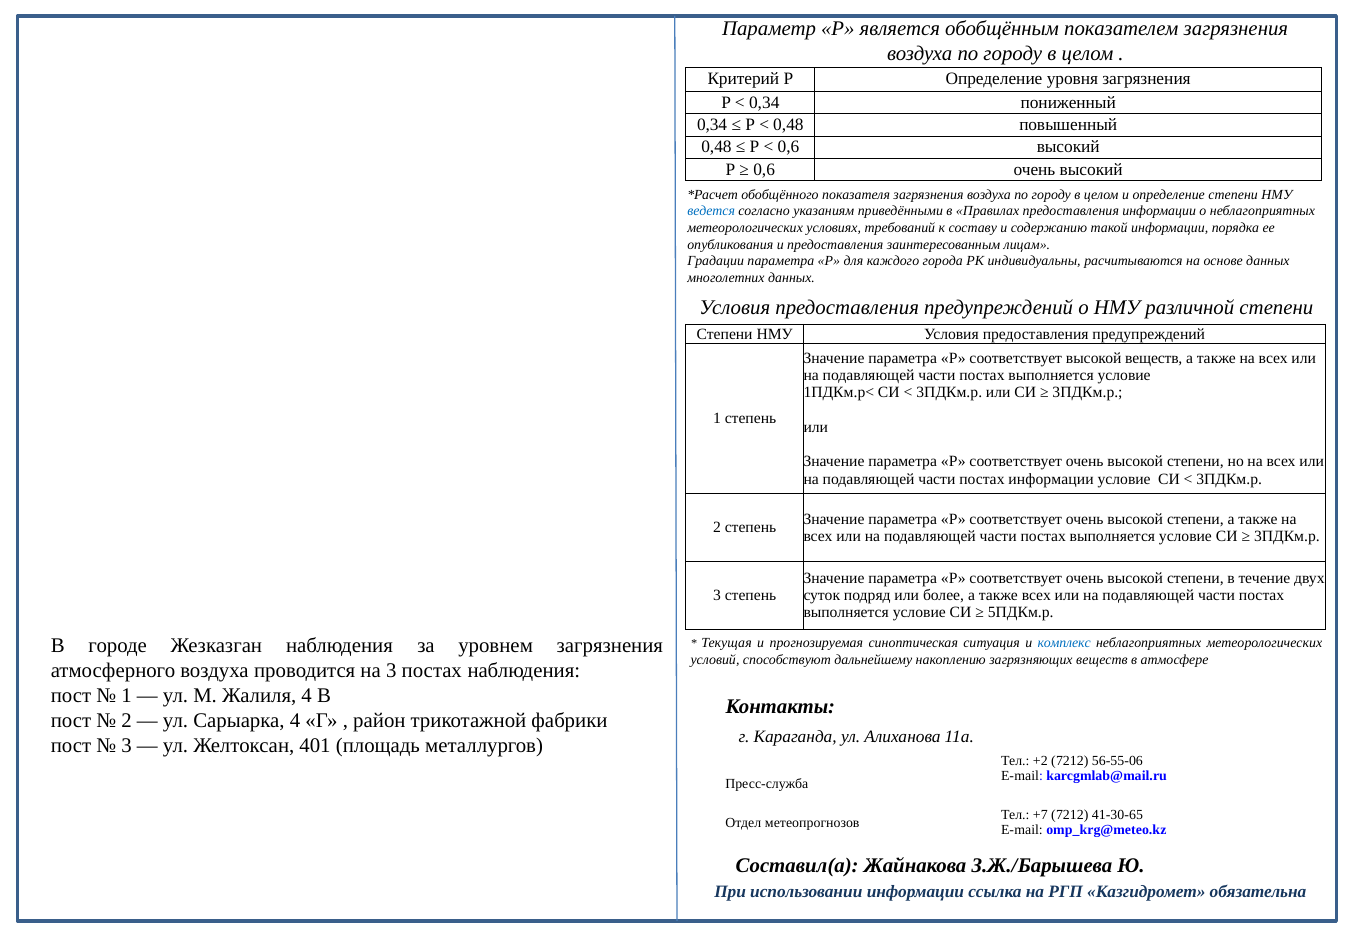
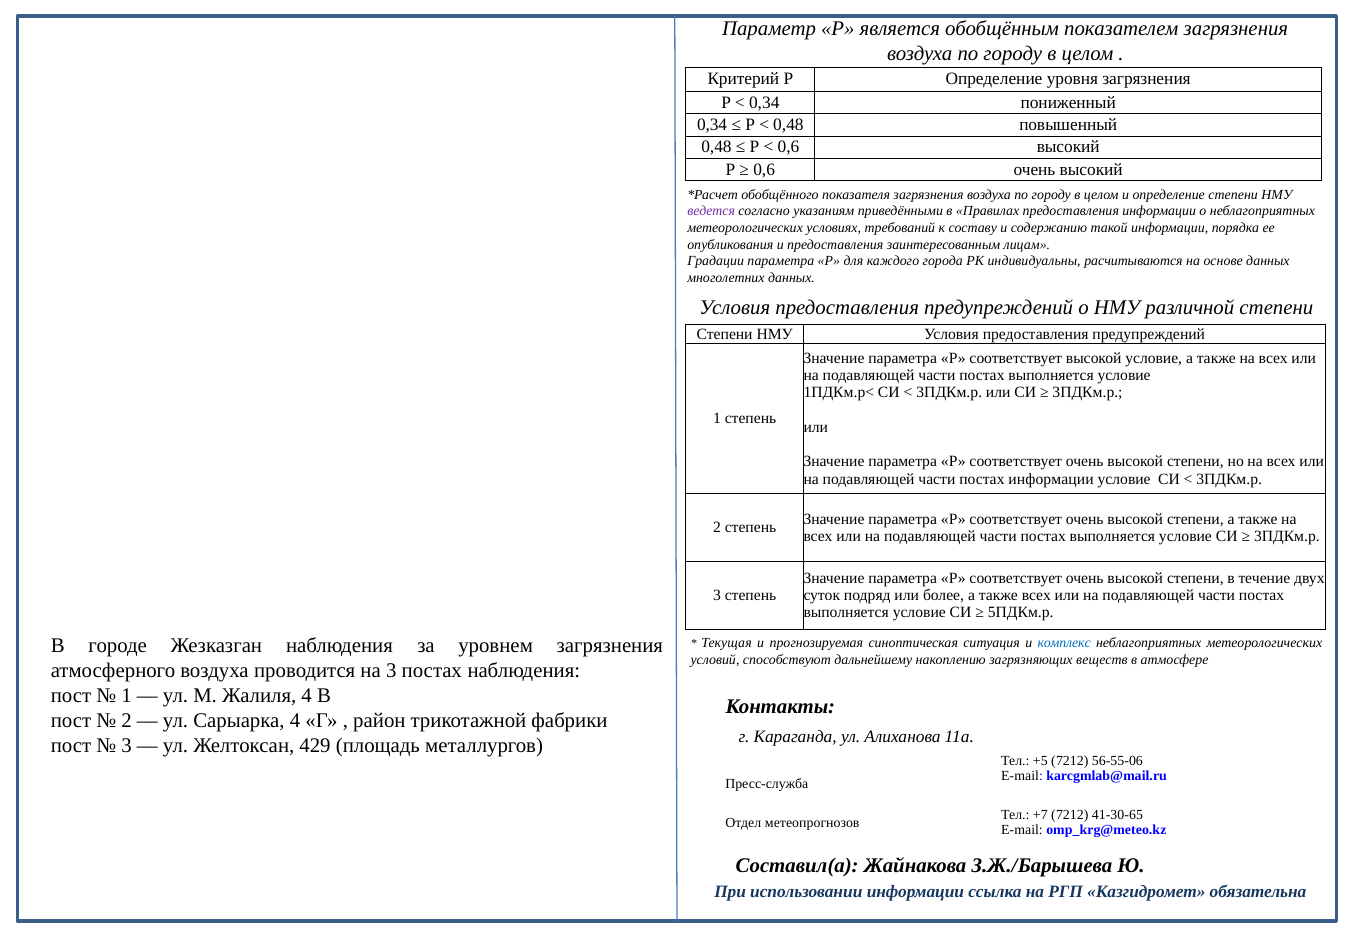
ведется colour: blue -> purple
высокой веществ: веществ -> условие
401: 401 -> 429
+2: +2 -> +5
